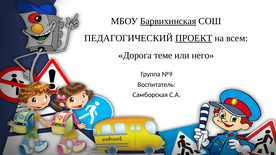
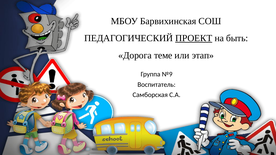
Барвихинская underline: present -> none
всем: всем -> быть
него: него -> этап
